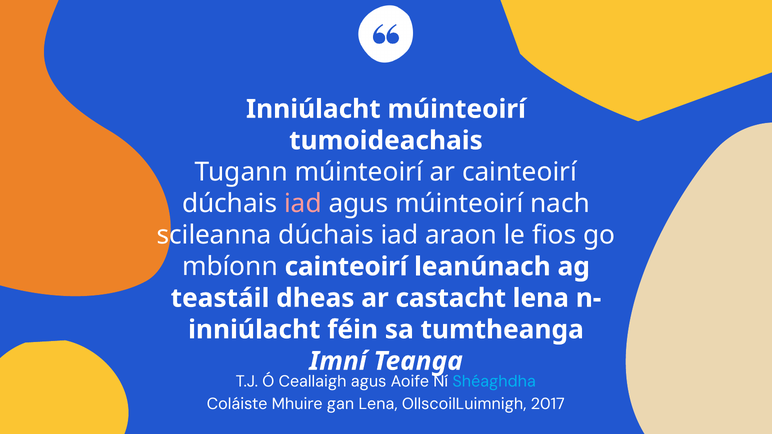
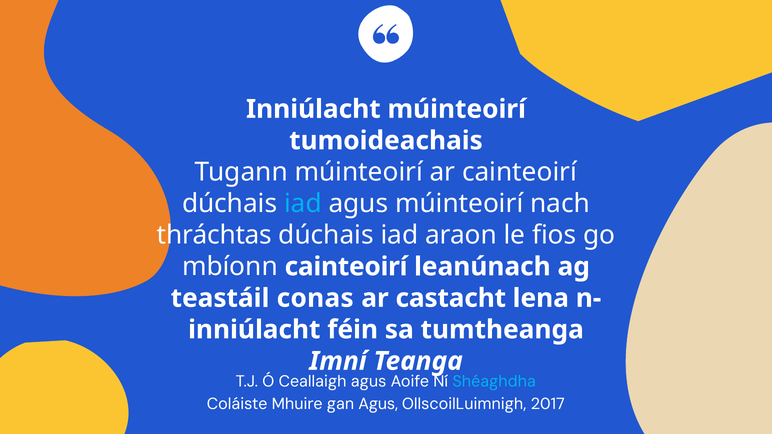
iad at (303, 204) colour: pink -> light blue
scileanna: scileanna -> thráchtas
dheas: dheas -> conas
gan Lena: Lena -> Agus
